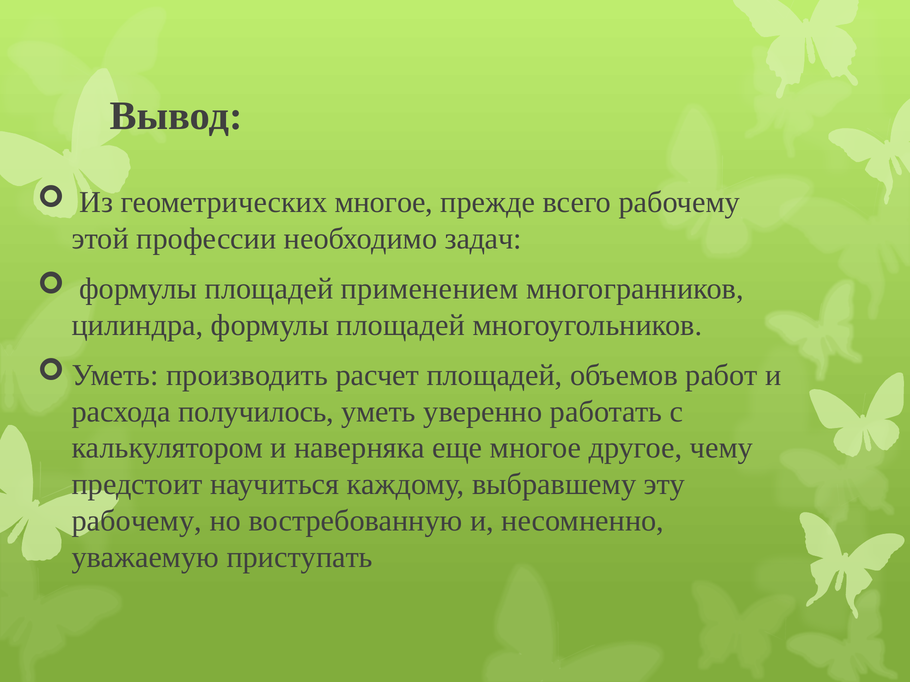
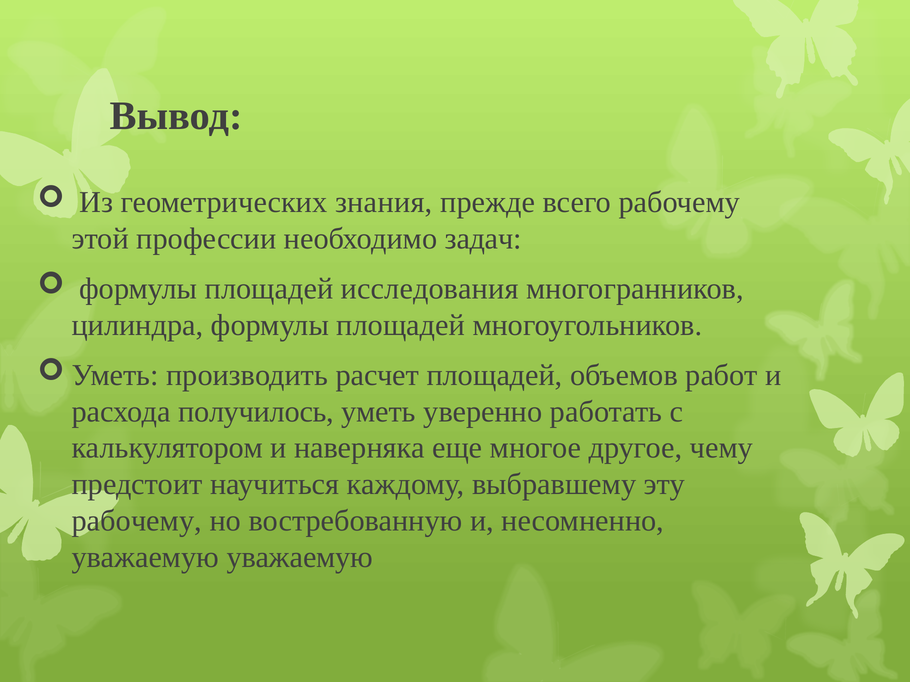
геометрических многое: многое -> знания
применением: применением -> исследования
уважаемую приступать: приступать -> уважаемую
